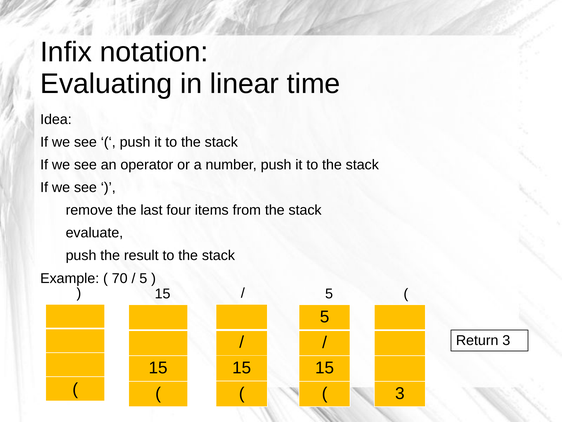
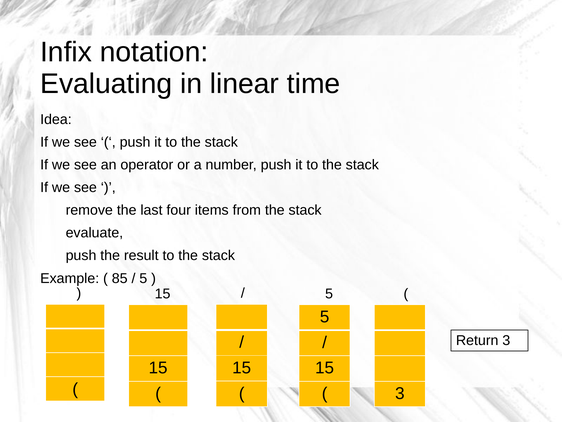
70: 70 -> 85
